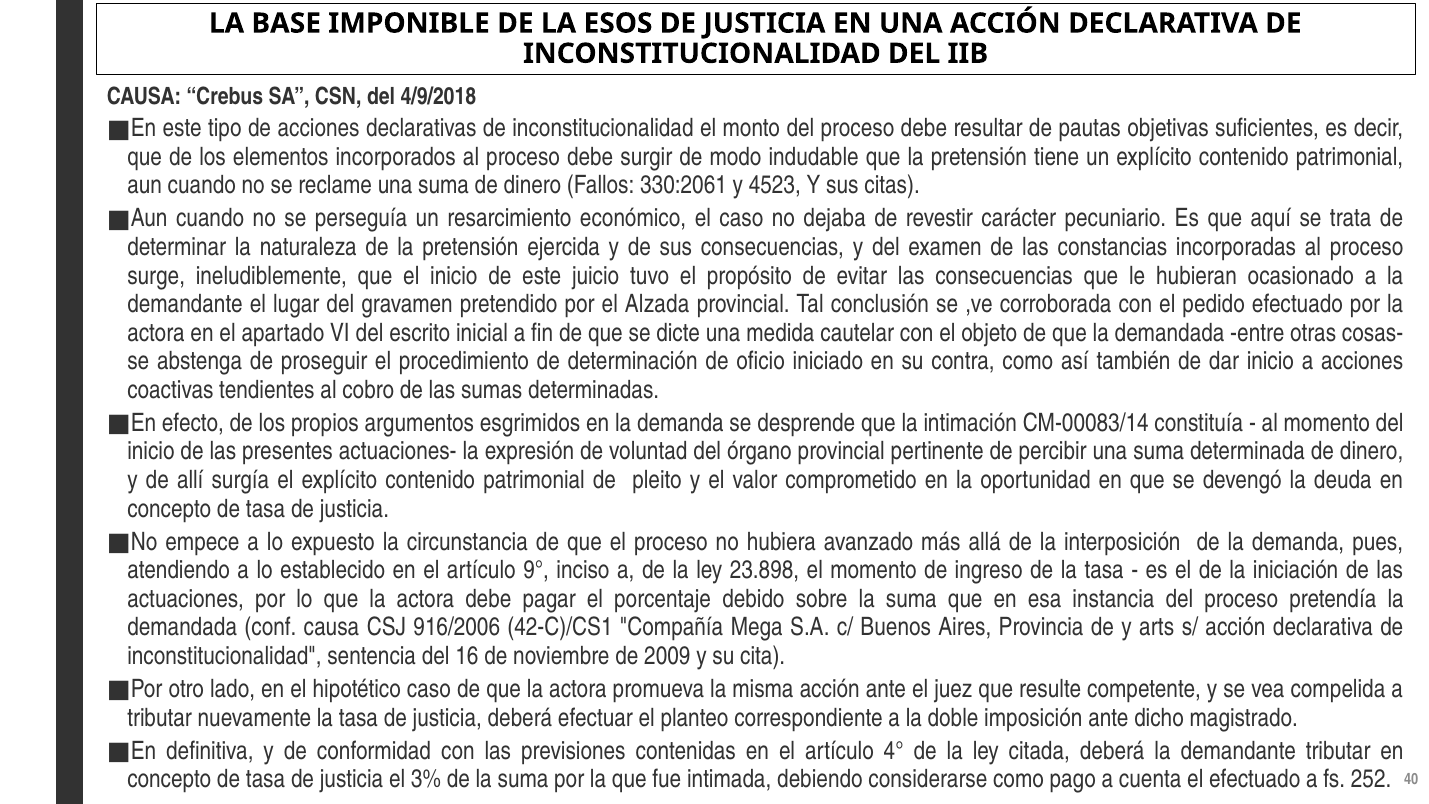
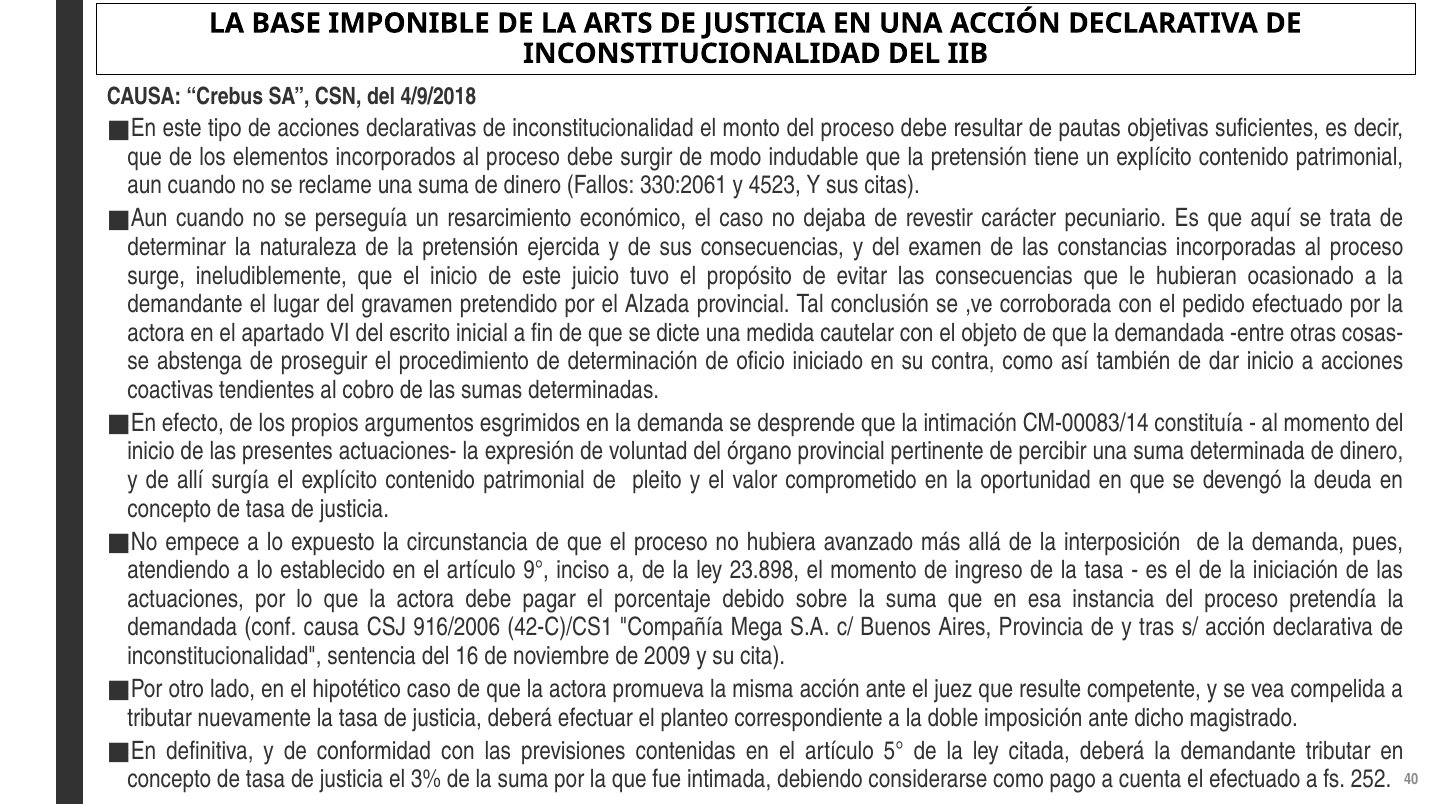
ESOS: ESOS -> ARTS
arts: arts -> tras
4°: 4° -> 5°
